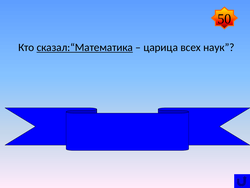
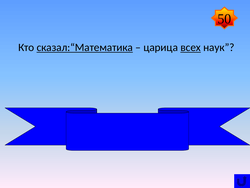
всех underline: none -> present
